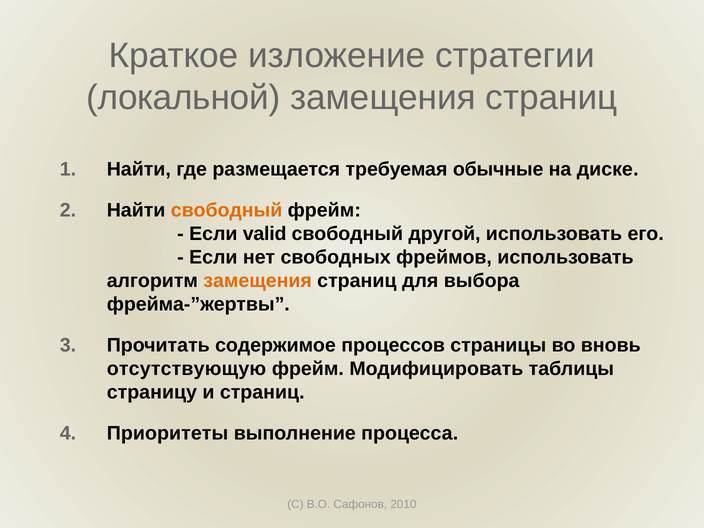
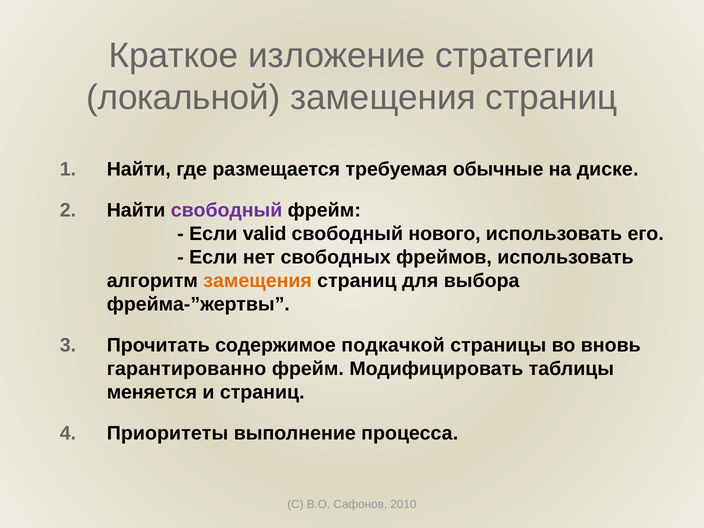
свободный at (227, 210) colour: orange -> purple
другой: другой -> нового
процессов: процессов -> подкачкой
отсутствующую: отсутствующую -> гарантированно
страницу: страницу -> меняется
